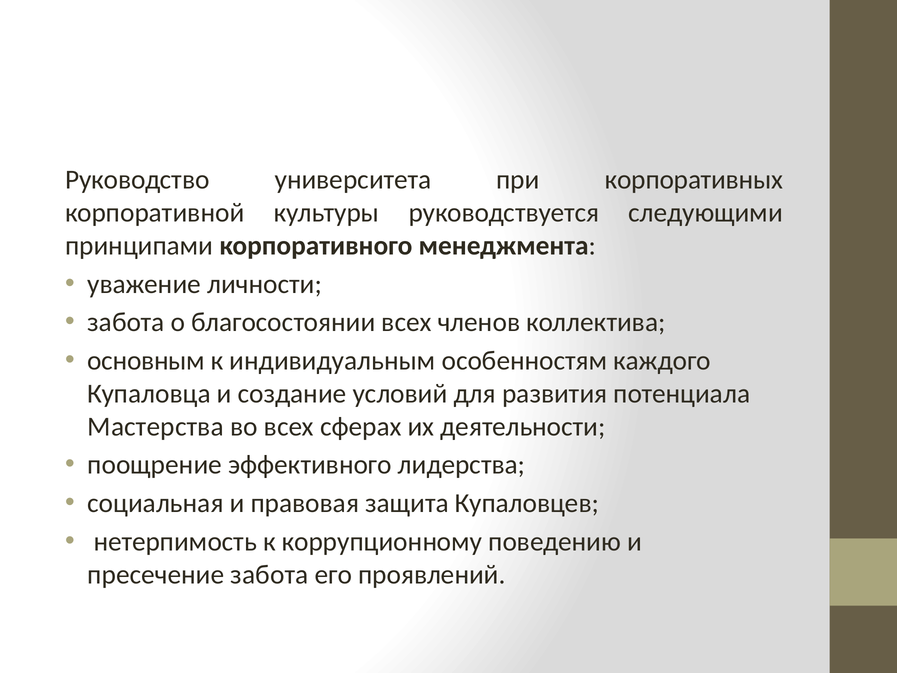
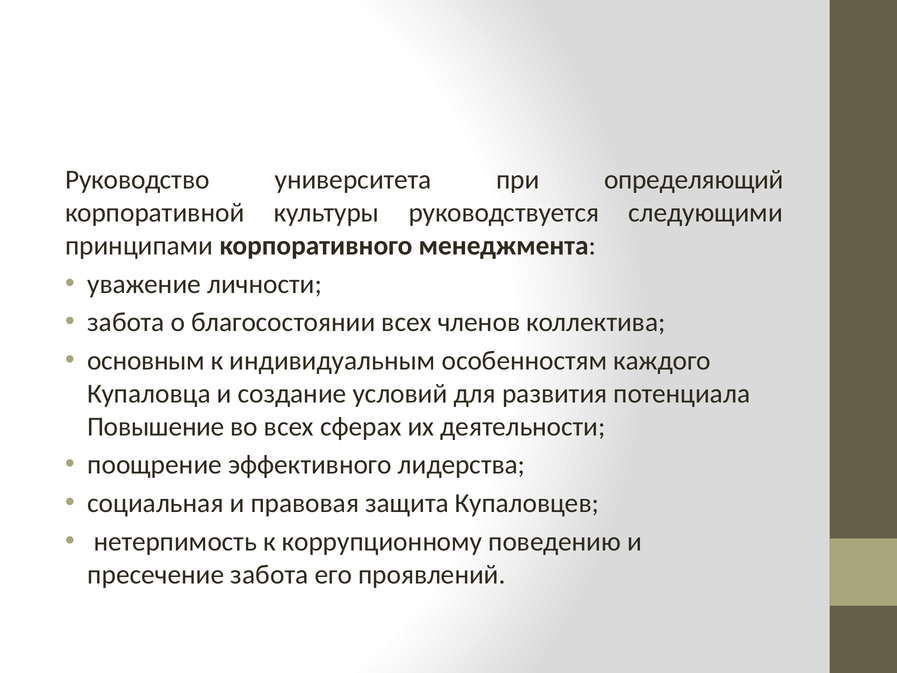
корпоративных: корпоративных -> определяющий
Мастерства: Мастерства -> Повышение
